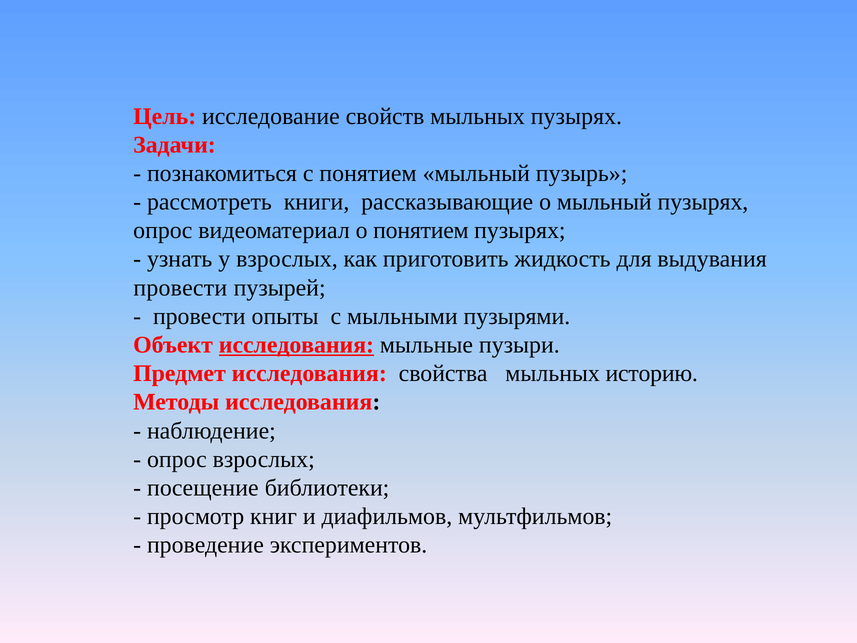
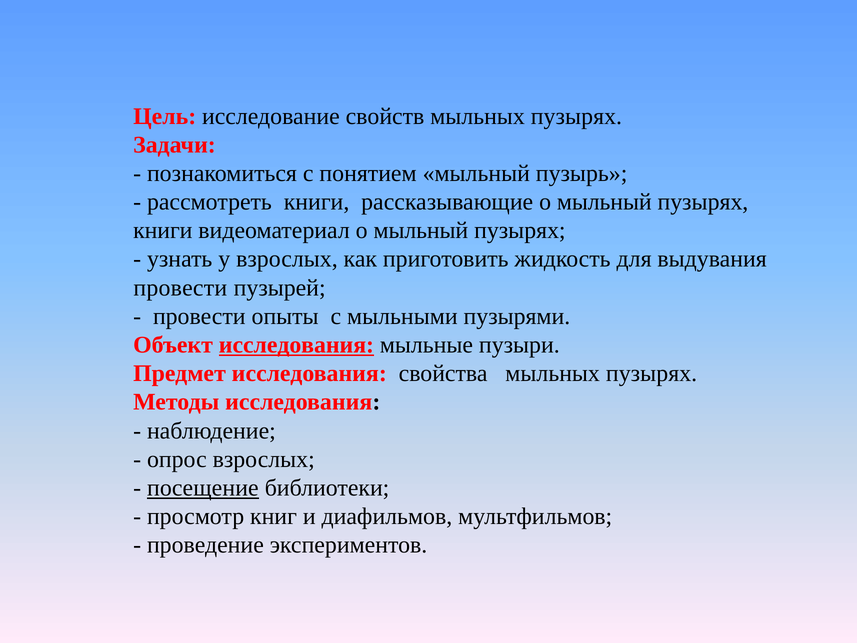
опрос at (163, 230): опрос -> книги
видеоматериал о понятием: понятием -> мыльный
свойства мыльных историю: историю -> пузырях
посещение underline: none -> present
